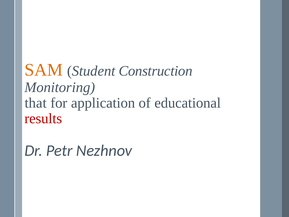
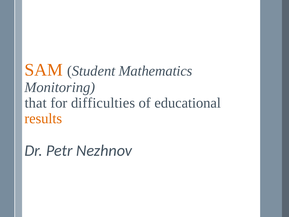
Construction: Construction -> Mathematics
application: application -> difficulties
results colour: red -> orange
